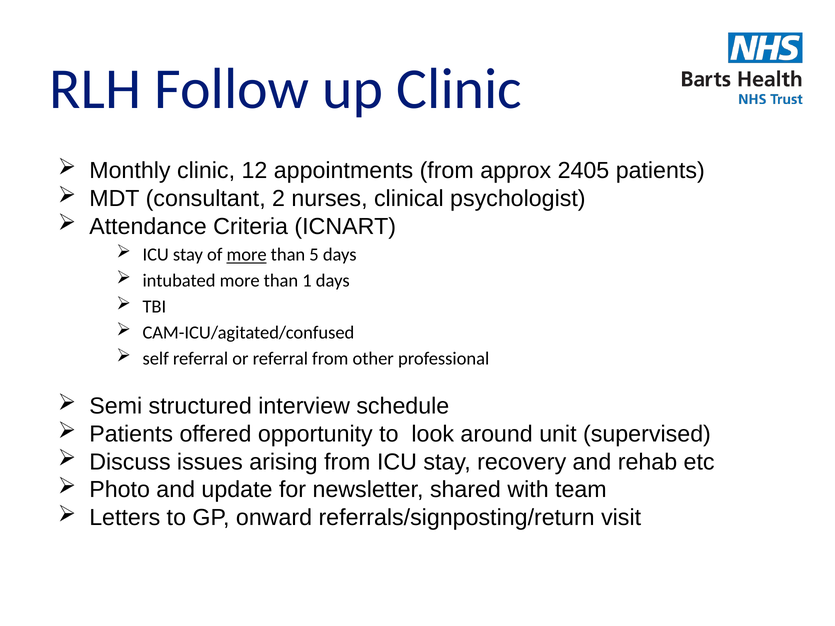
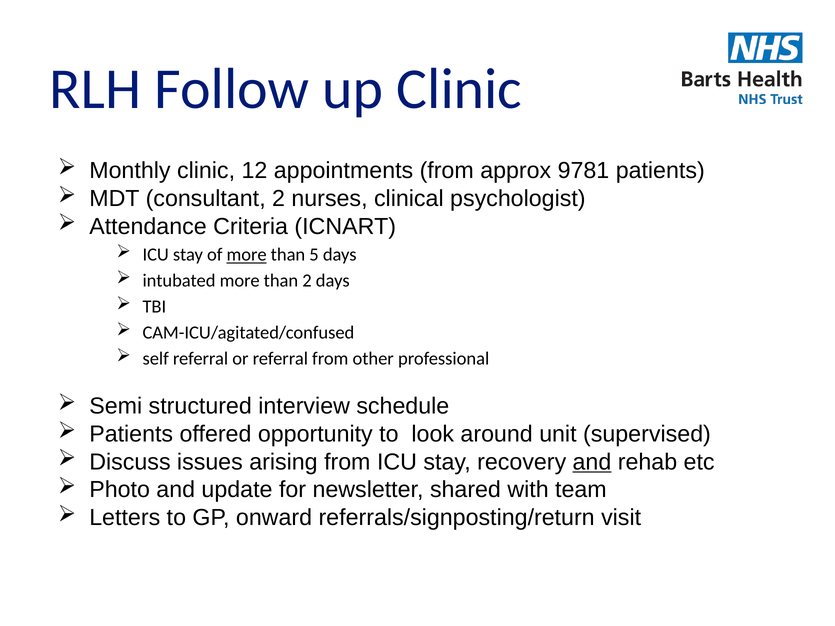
2405: 2405 -> 9781
than 1: 1 -> 2
and at (592, 462) underline: none -> present
